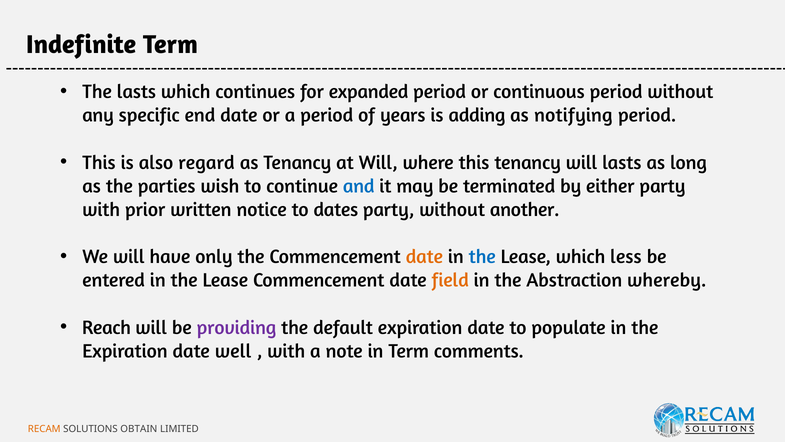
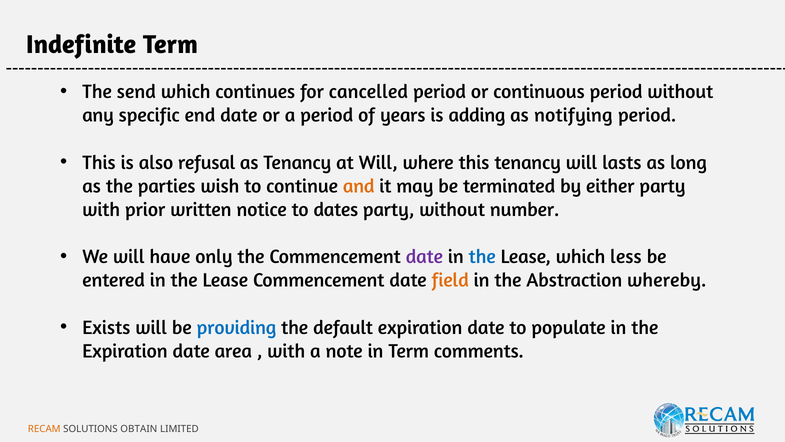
The lasts: lasts -> send
expanded: expanded -> cancelled
regard: regard -> refusal
and colour: blue -> orange
another: another -> number
date at (424, 257) colour: orange -> purple
Reach: Reach -> Exists
providing colour: purple -> blue
well: well -> area
